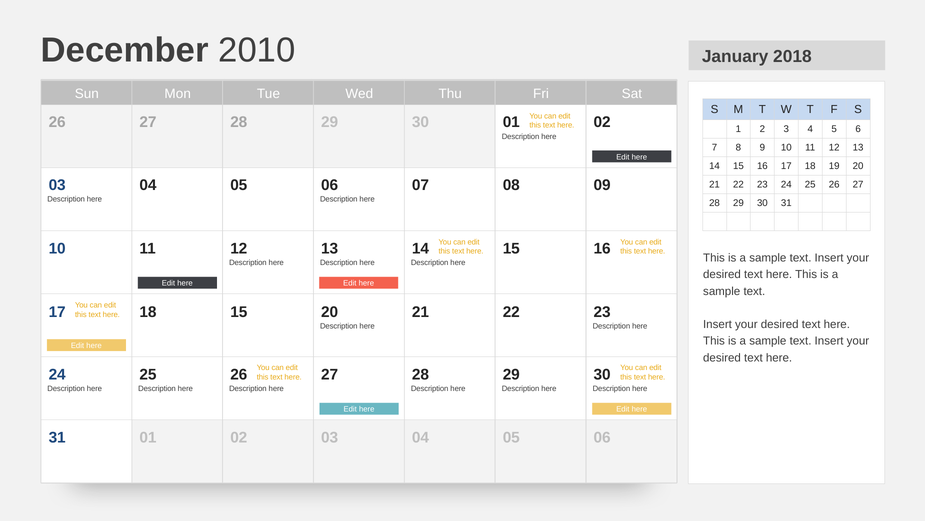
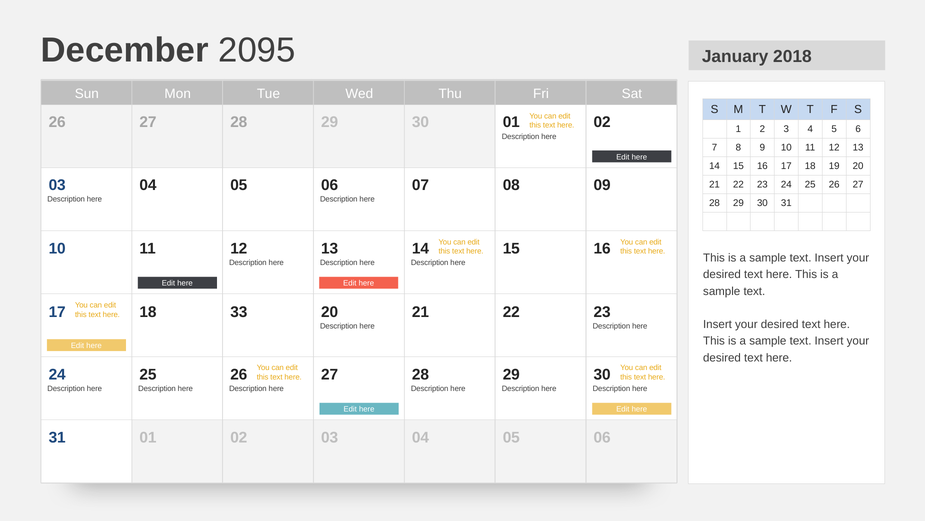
2010: 2010 -> 2095
18 15: 15 -> 33
